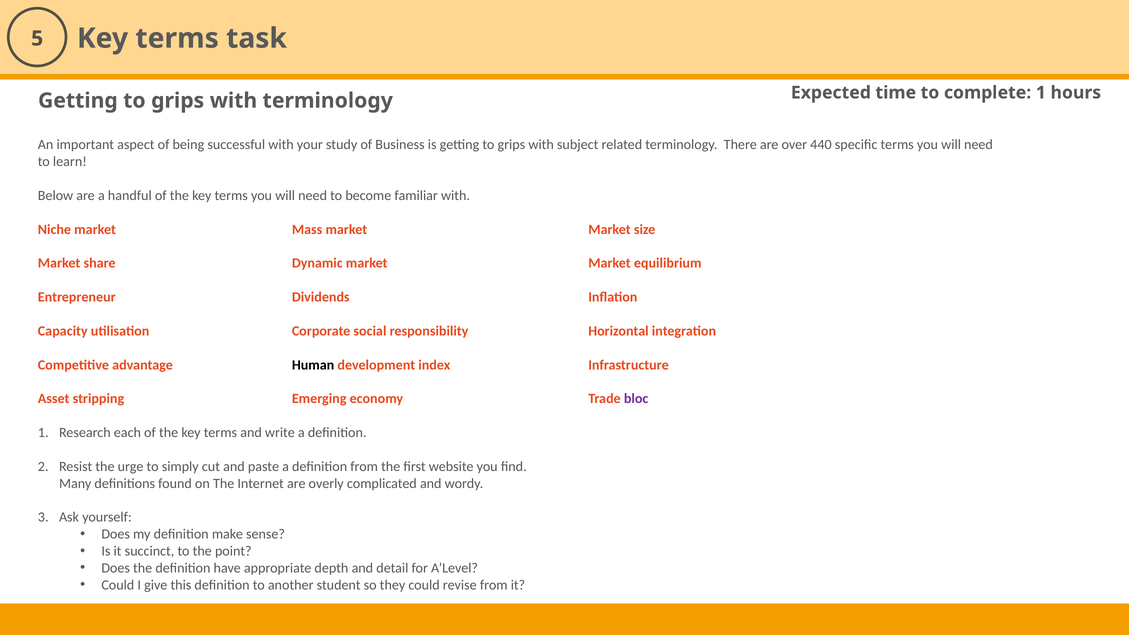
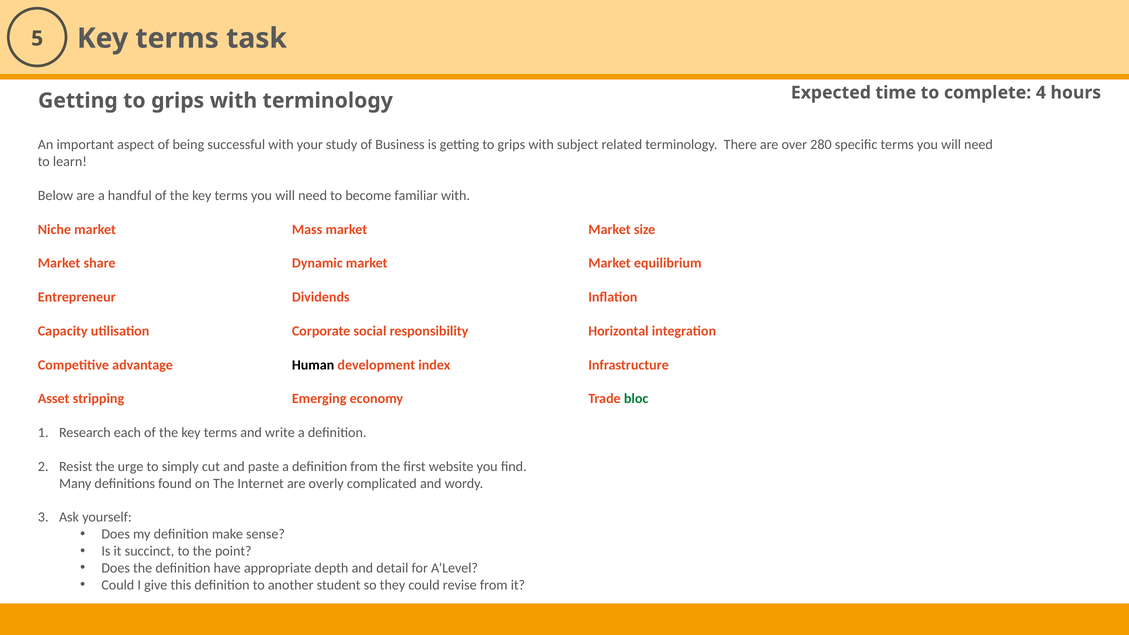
complete 1: 1 -> 4
440: 440 -> 280
bloc colour: purple -> green
